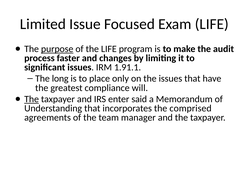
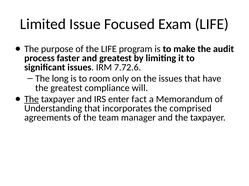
purpose underline: present -> none
and changes: changes -> greatest
1.91.1: 1.91.1 -> 7.72.6
place: place -> room
said: said -> fact
